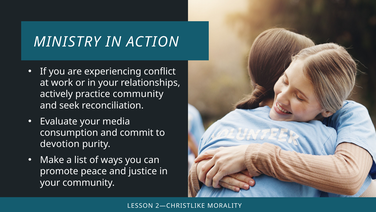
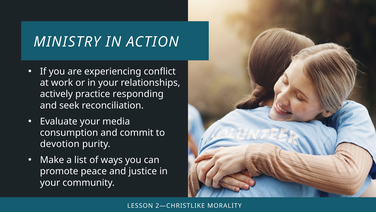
practice community: community -> responding
